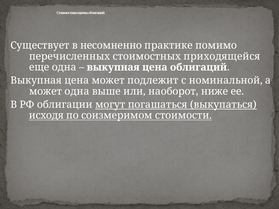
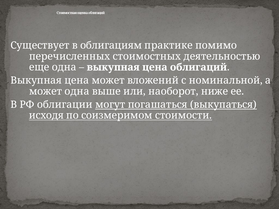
несомненно: несомненно -> облигациям
приходящейся: приходящейся -> деятельностью
подлежит: подлежит -> вложений
